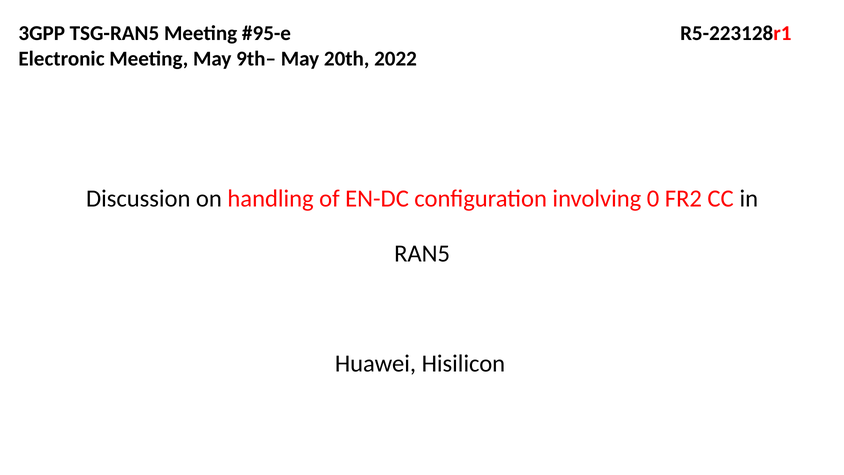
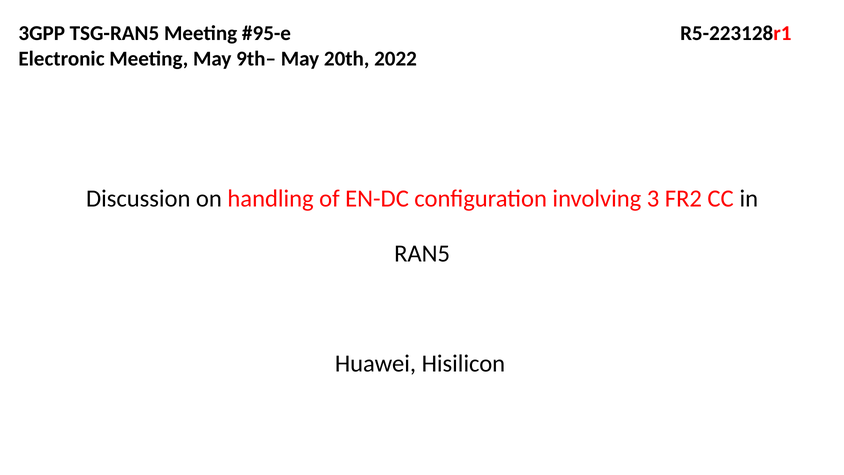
0: 0 -> 3
